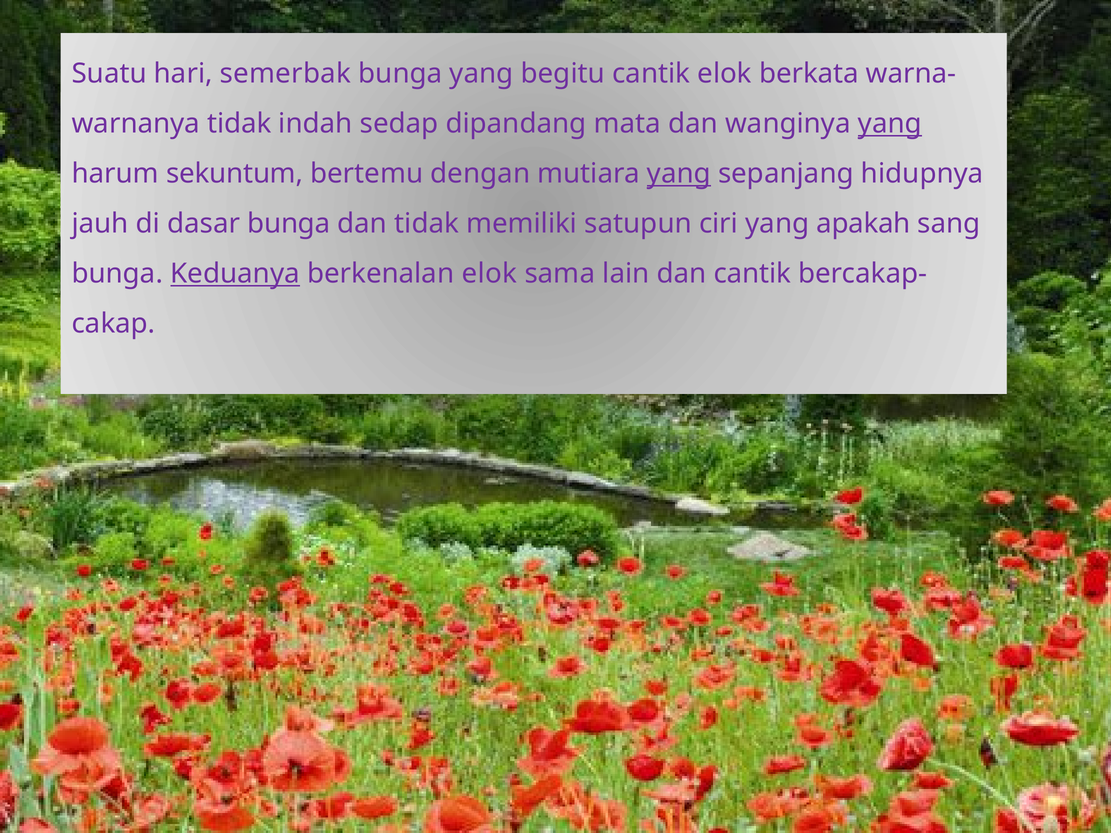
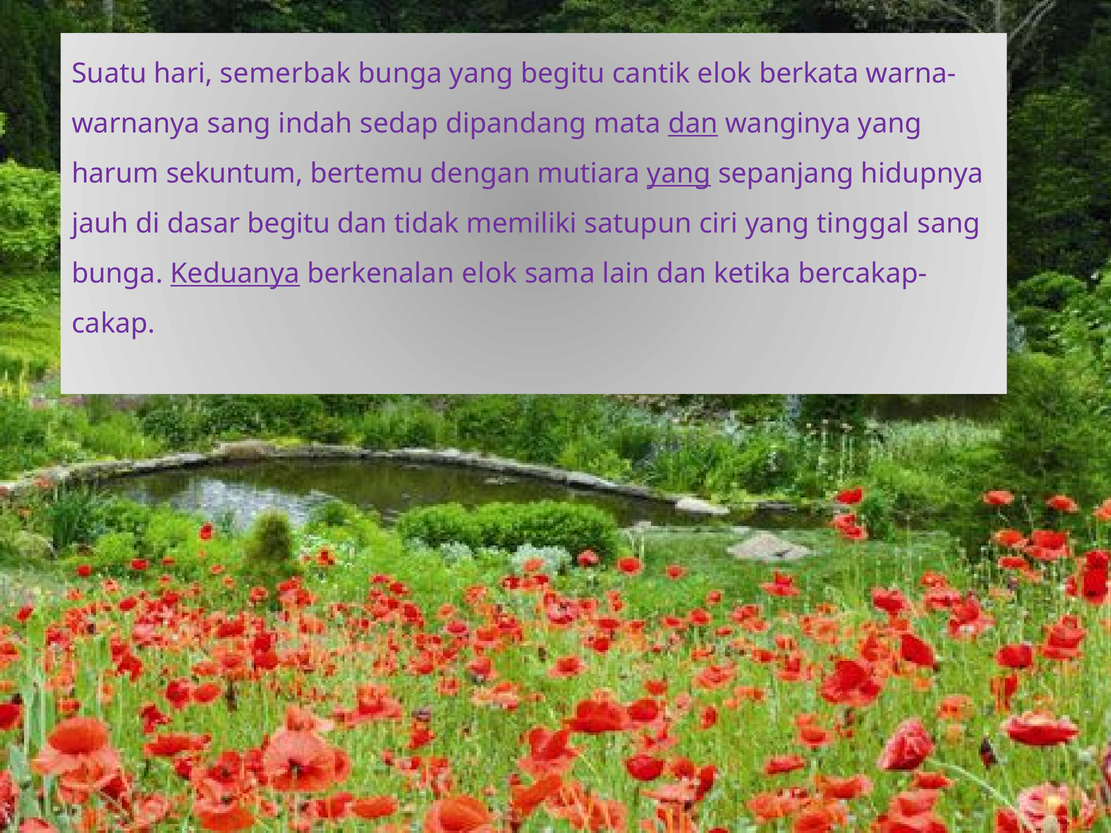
tidak at (239, 124): tidak -> sang
dan at (693, 124) underline: none -> present
yang at (890, 124) underline: present -> none
dasar bunga: bunga -> begitu
apakah: apakah -> tinggal
dan cantik: cantik -> ketika
